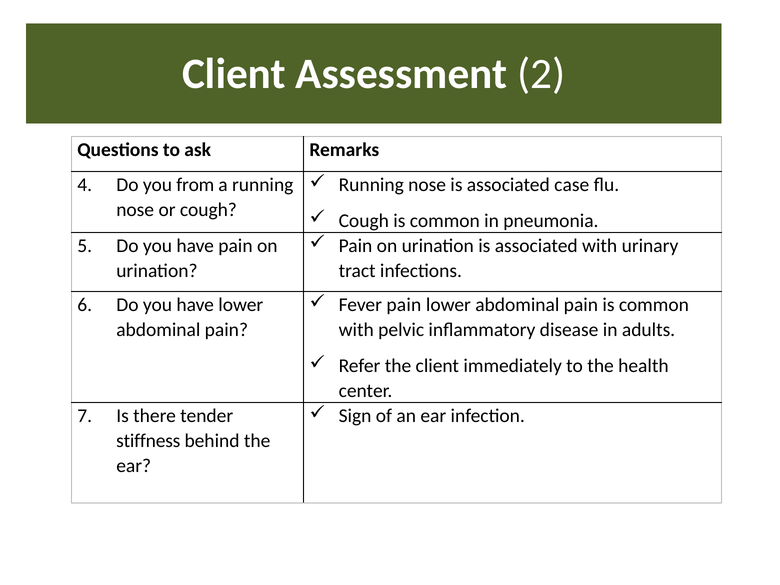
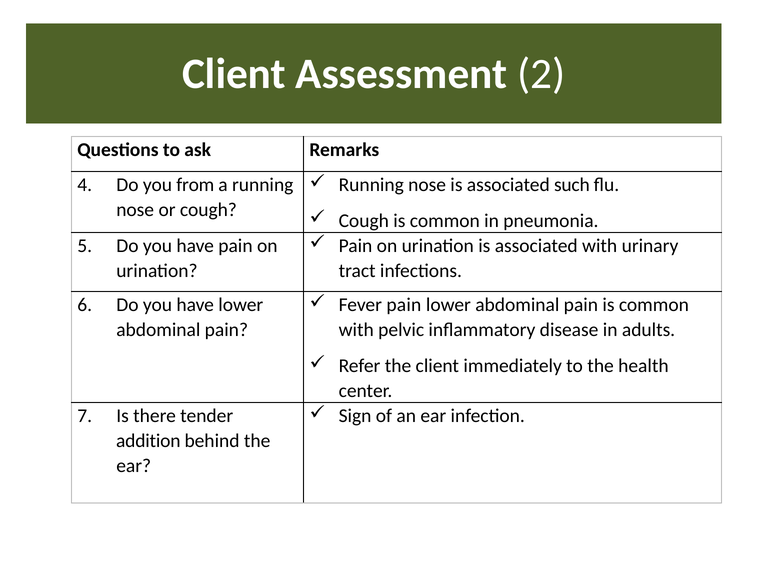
case: case -> such
stiffness: stiffness -> addition
